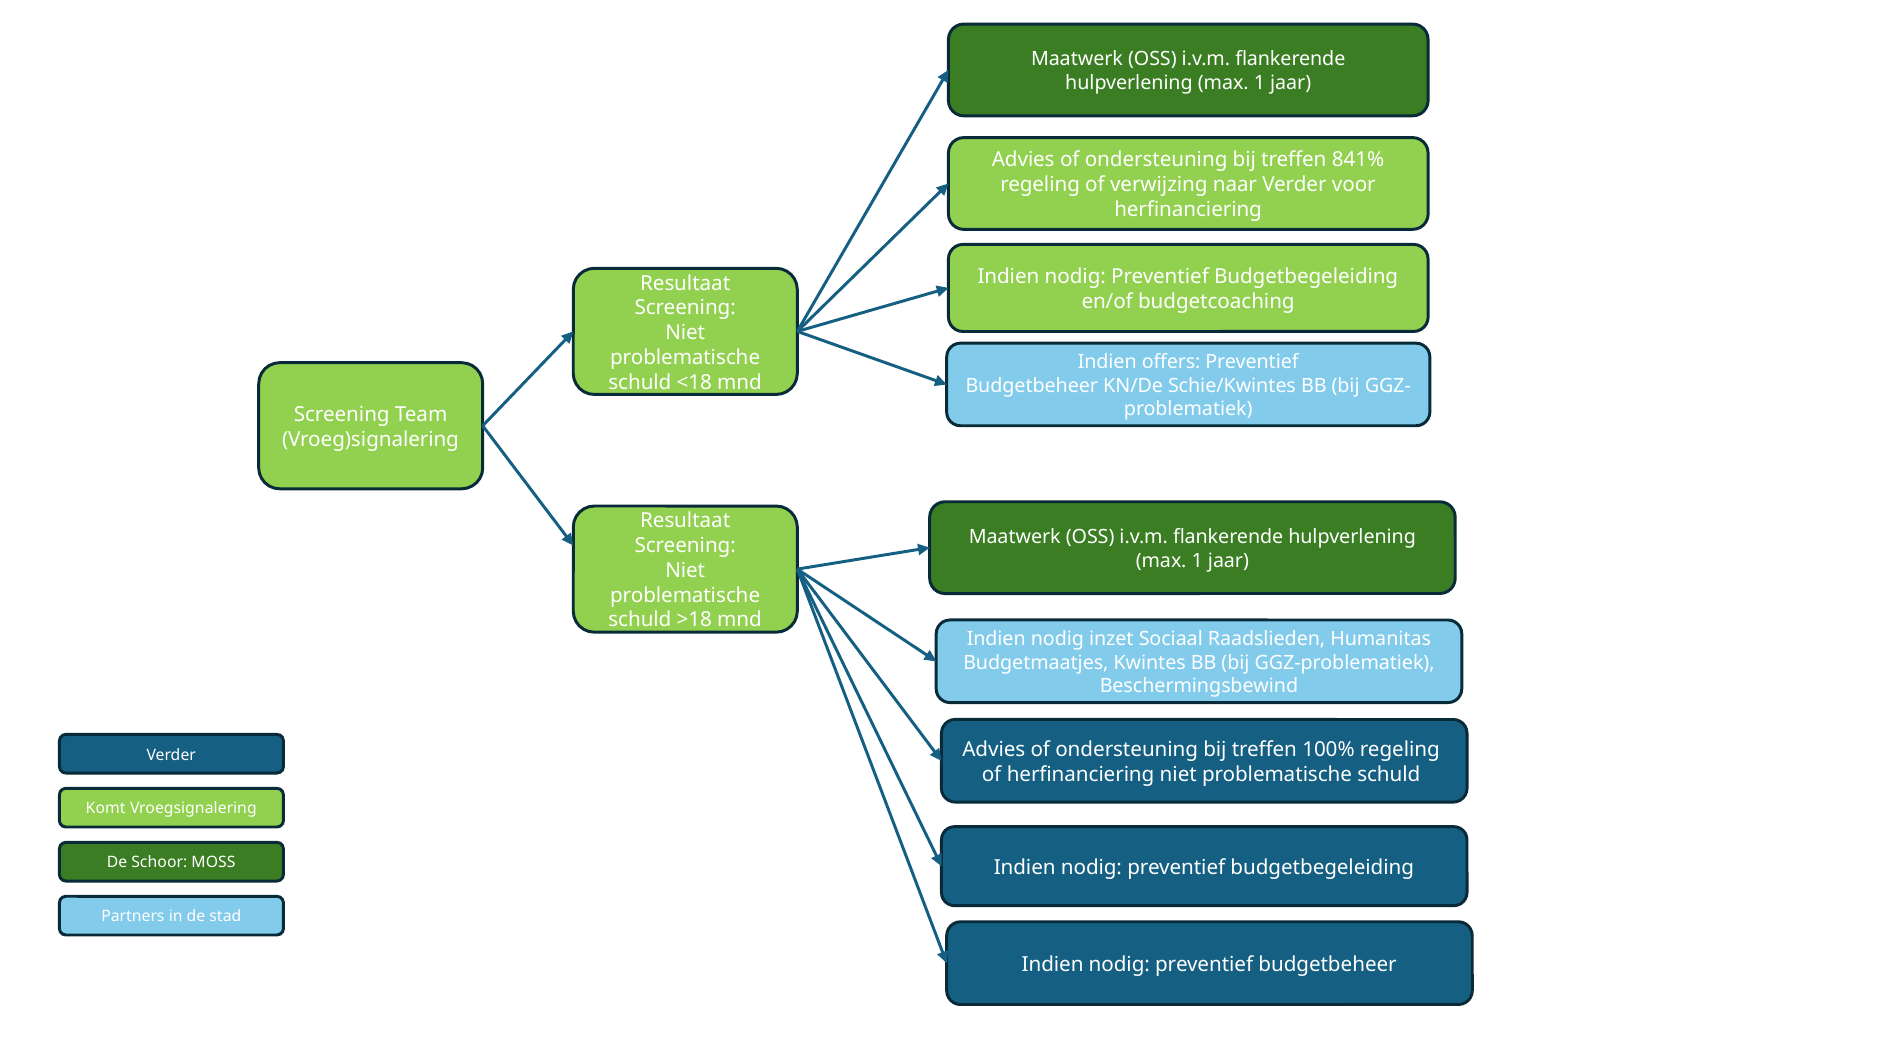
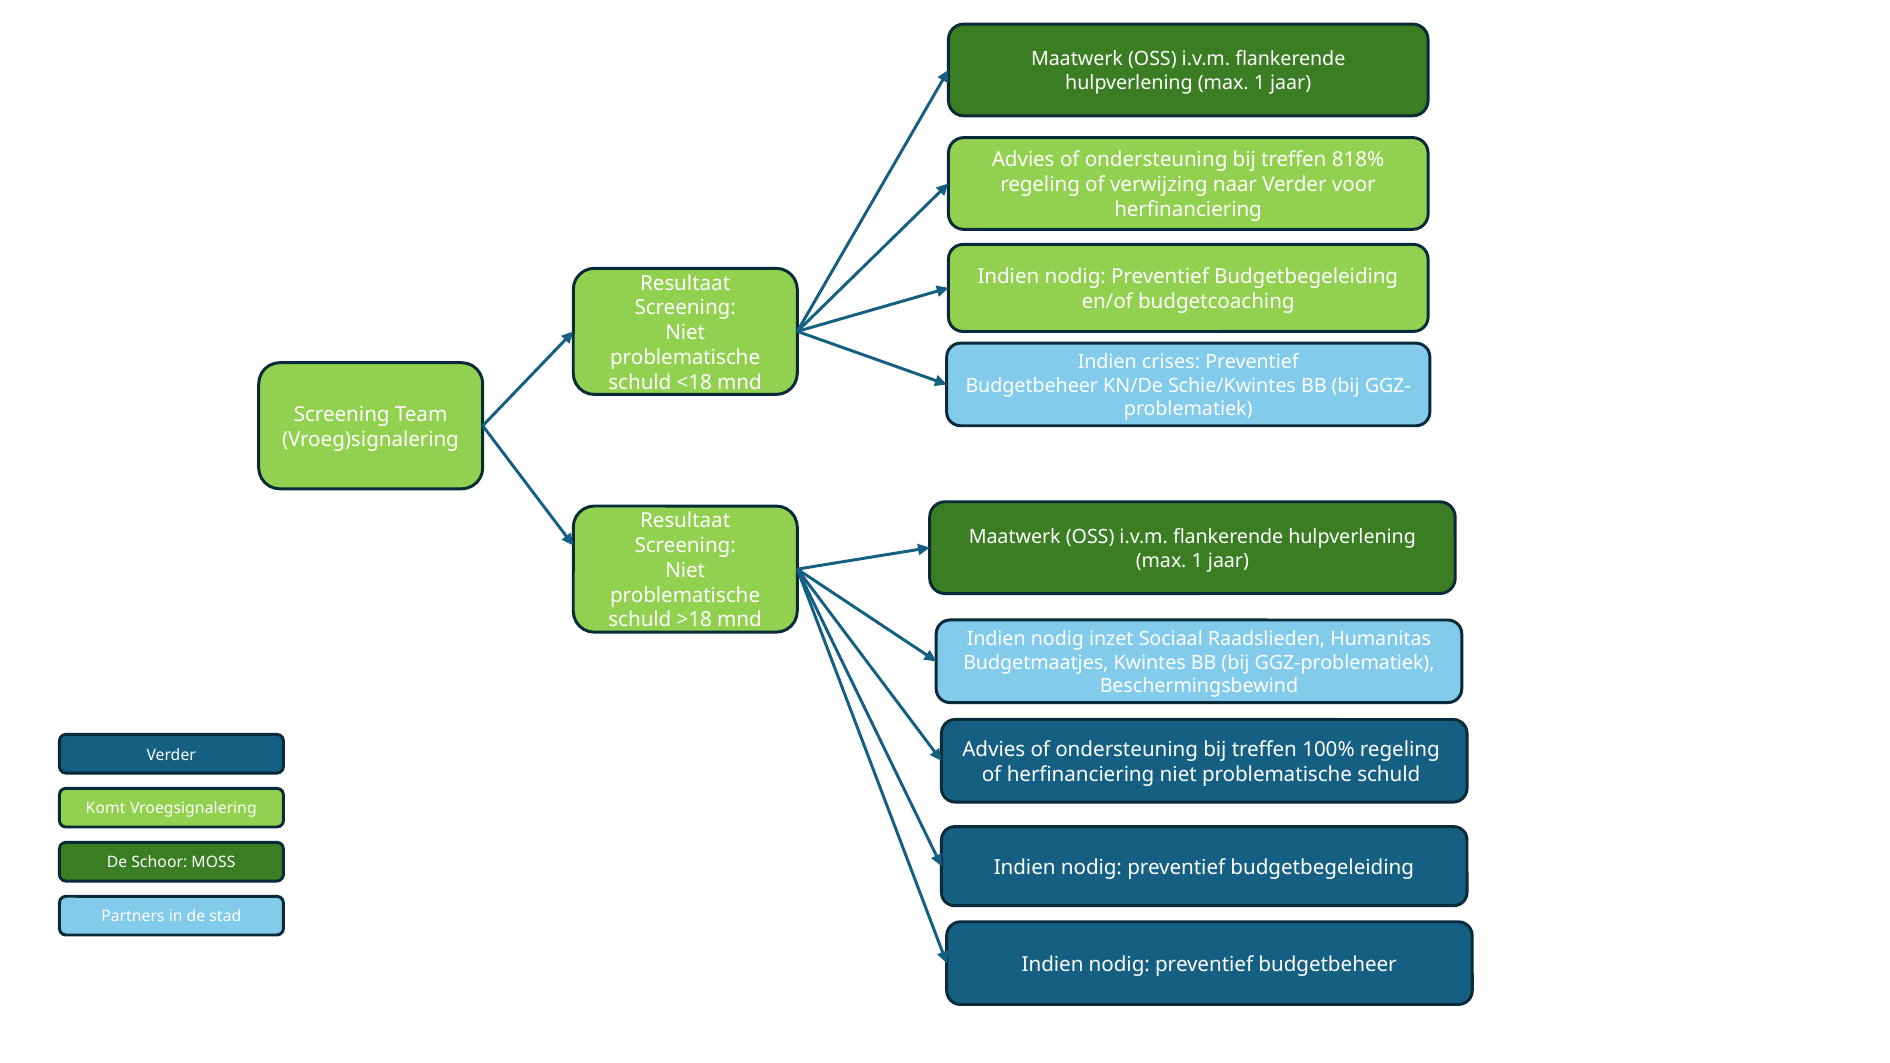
841%: 841% -> 818%
offers: offers -> crises
